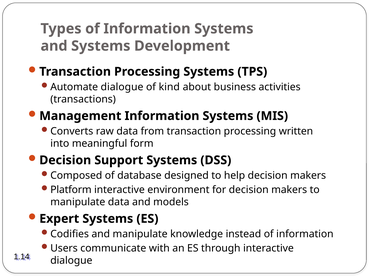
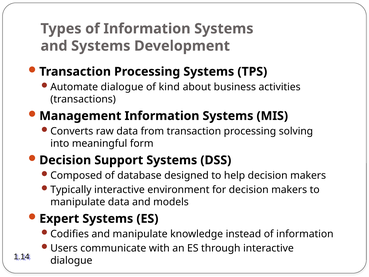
written: written -> solving
Platform: Platform -> Typically
